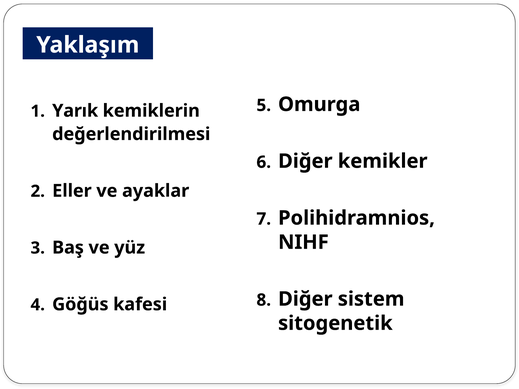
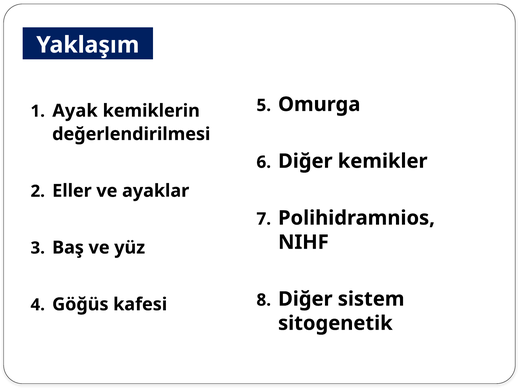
Yarık: Yarık -> Ayak
